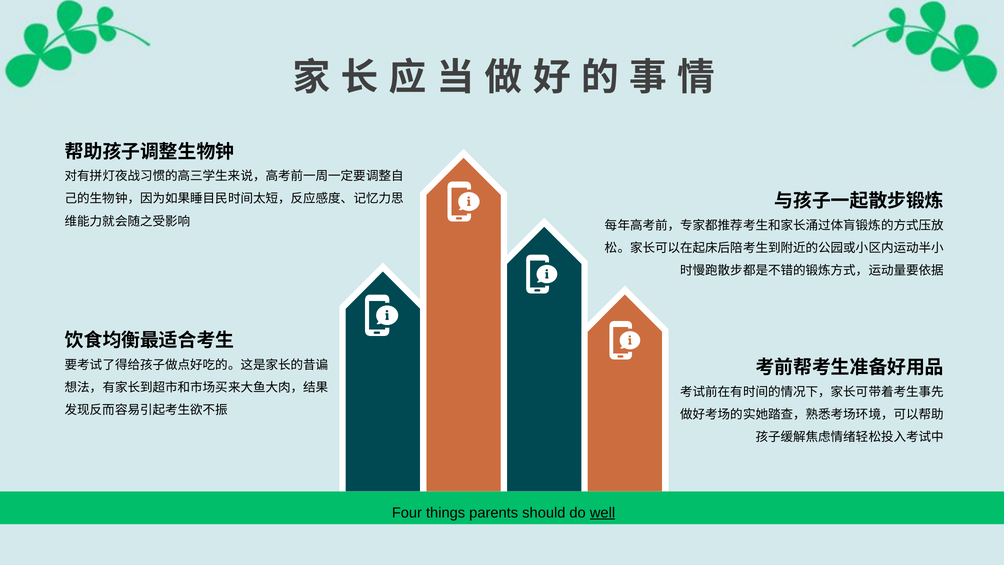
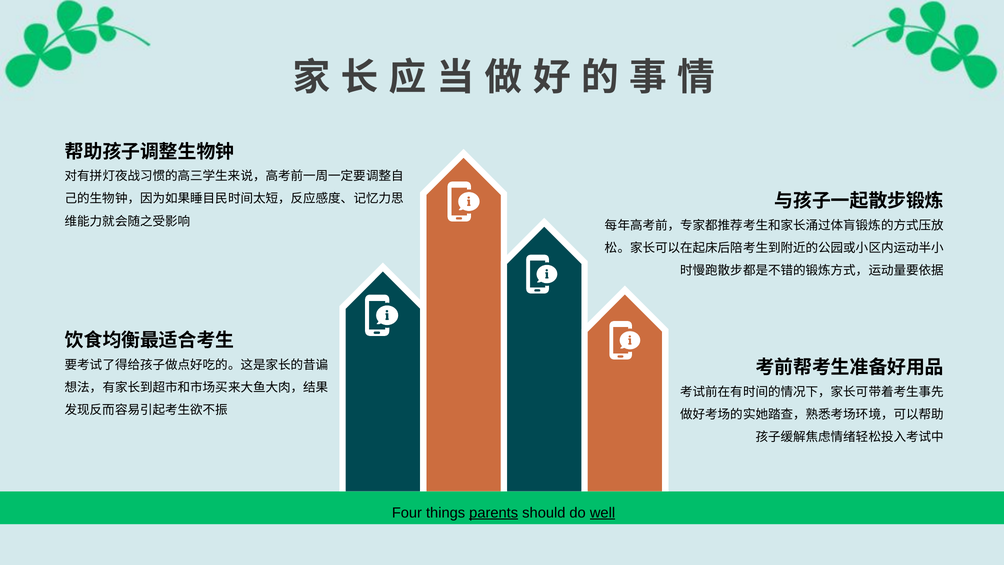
parents underline: none -> present
